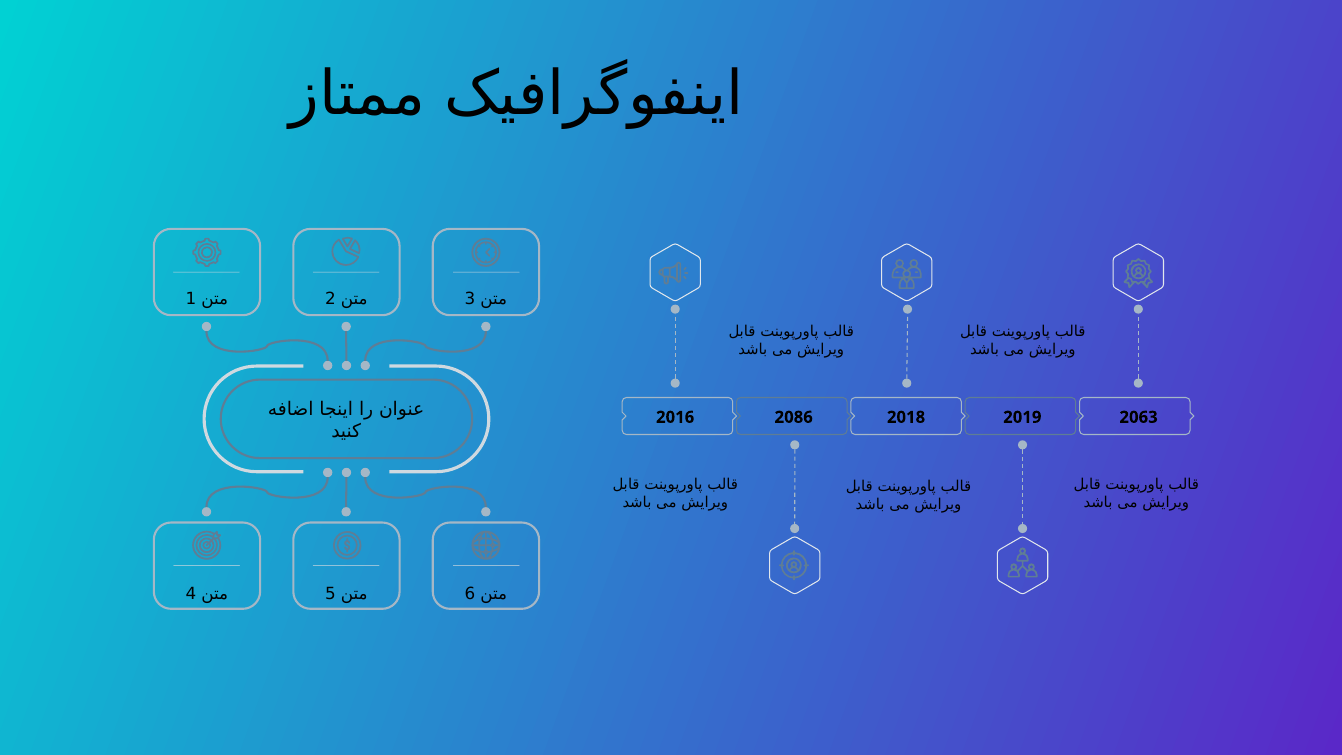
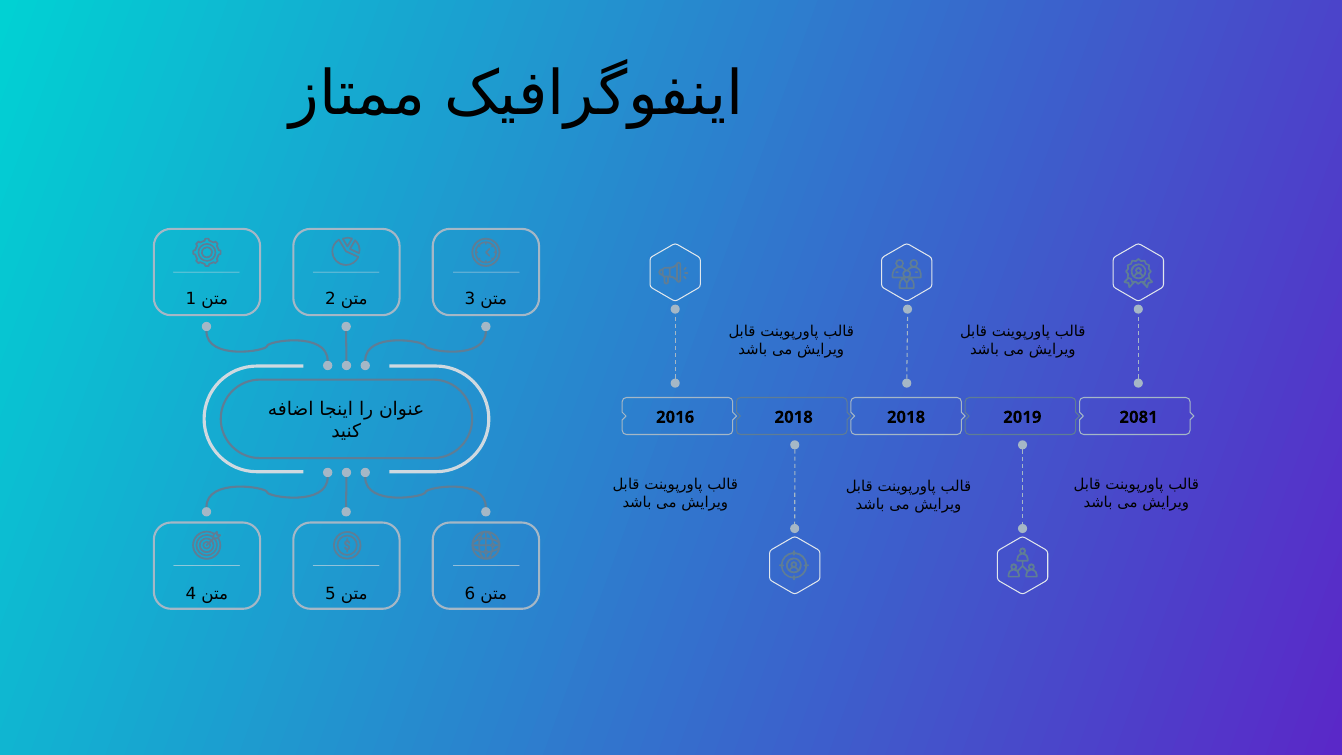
2016 2086: 2086 -> 2018
2063: 2063 -> 2081
